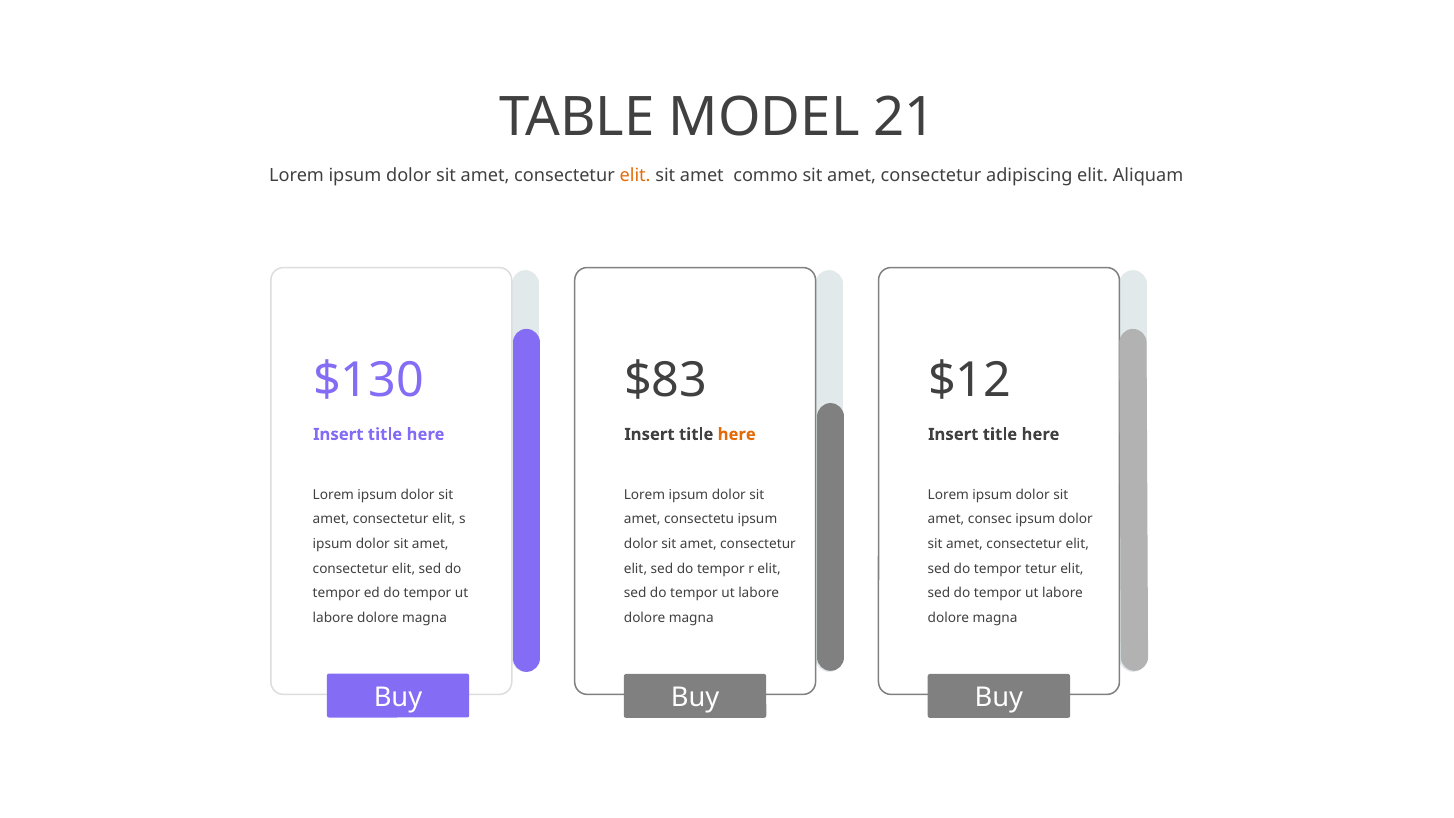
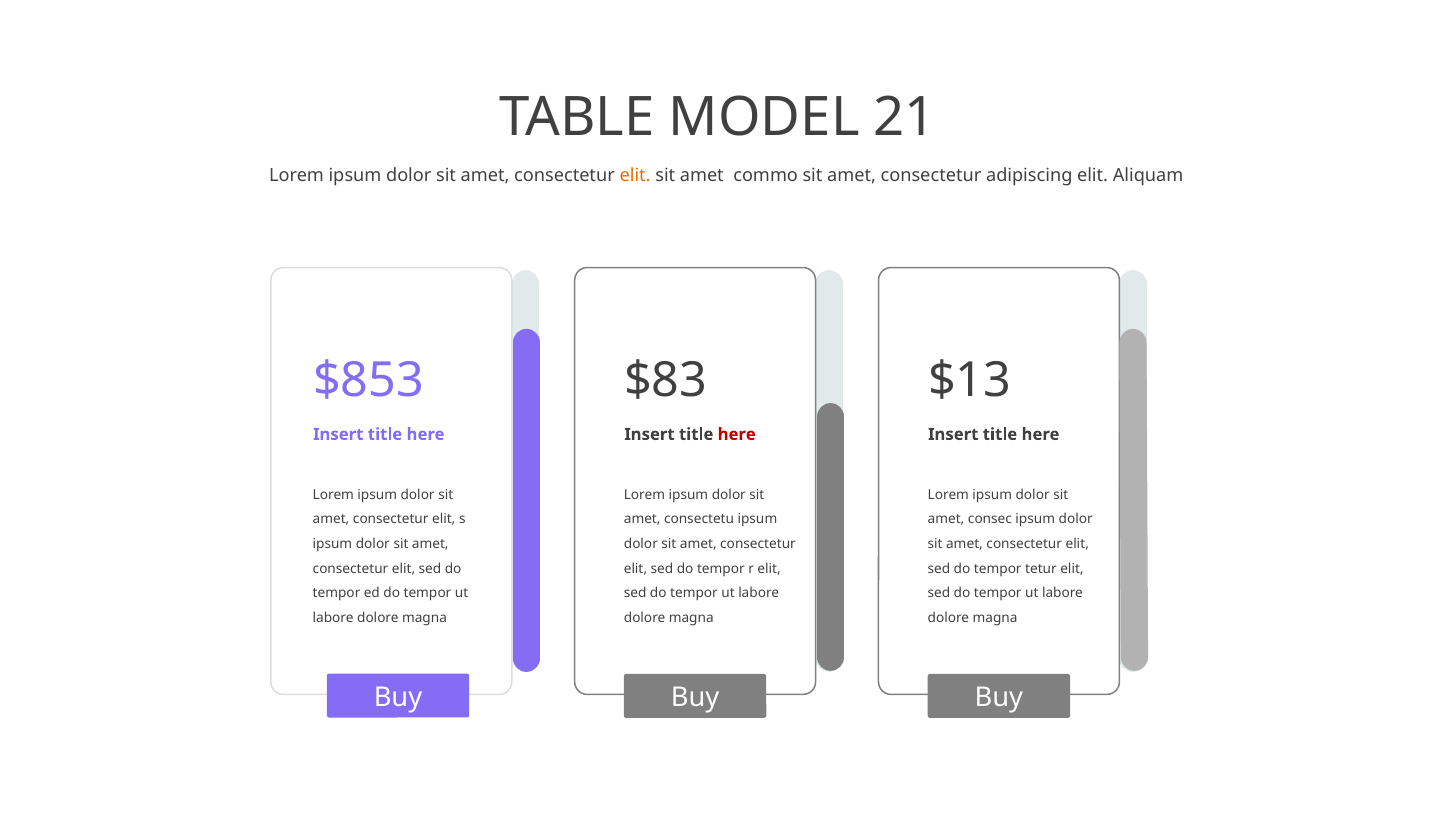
$130: $130 -> $853
$12: $12 -> $13
here at (737, 434) colour: orange -> red
